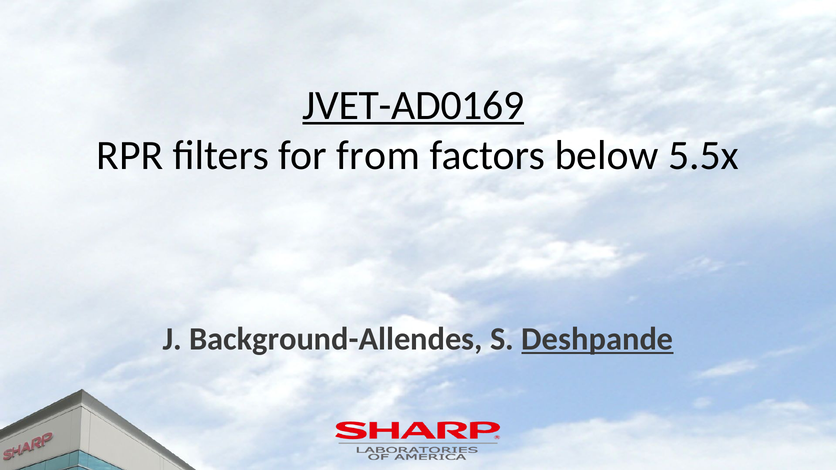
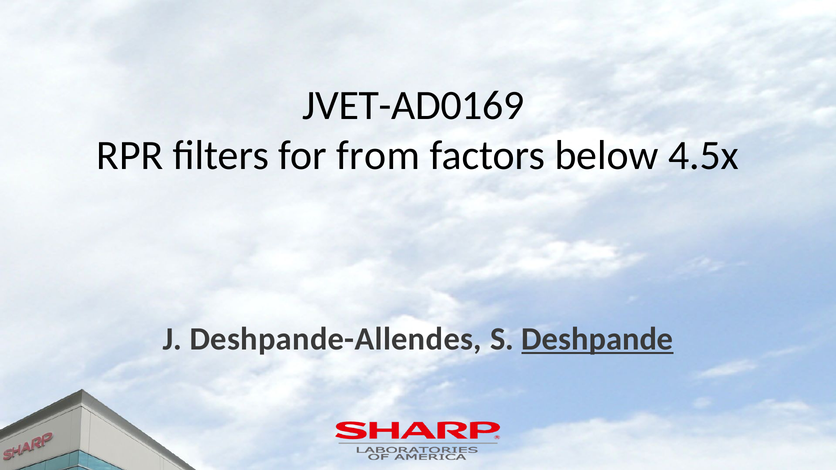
JVET-AD0169 at (413, 106) underline: present -> none
5.5x: 5.5x -> 4.5x
Background-Allendes: Background-Allendes -> Deshpande-Allendes
